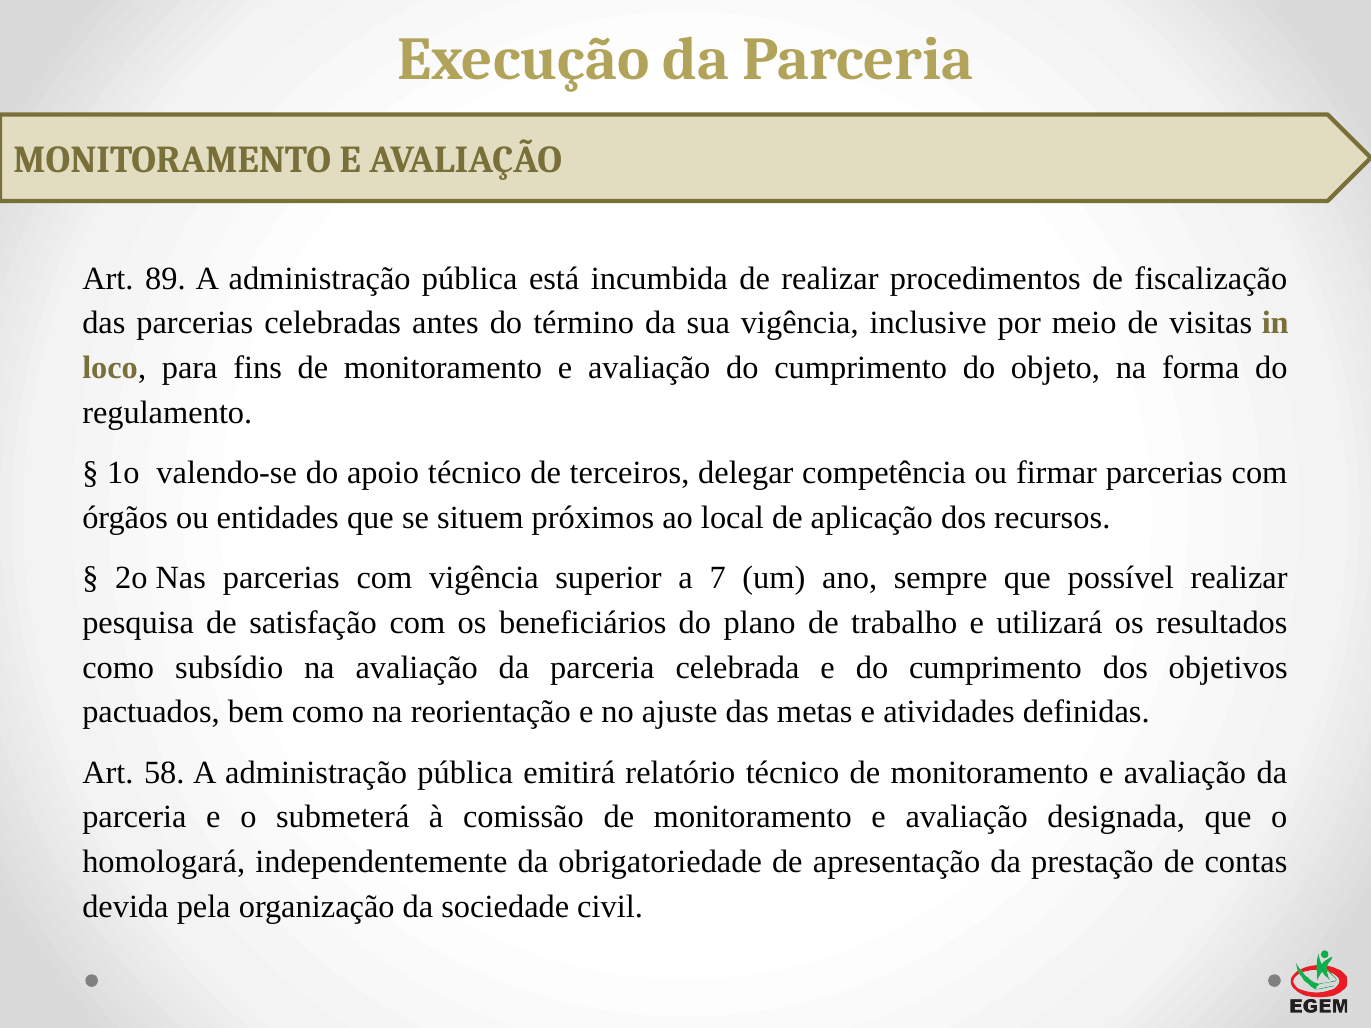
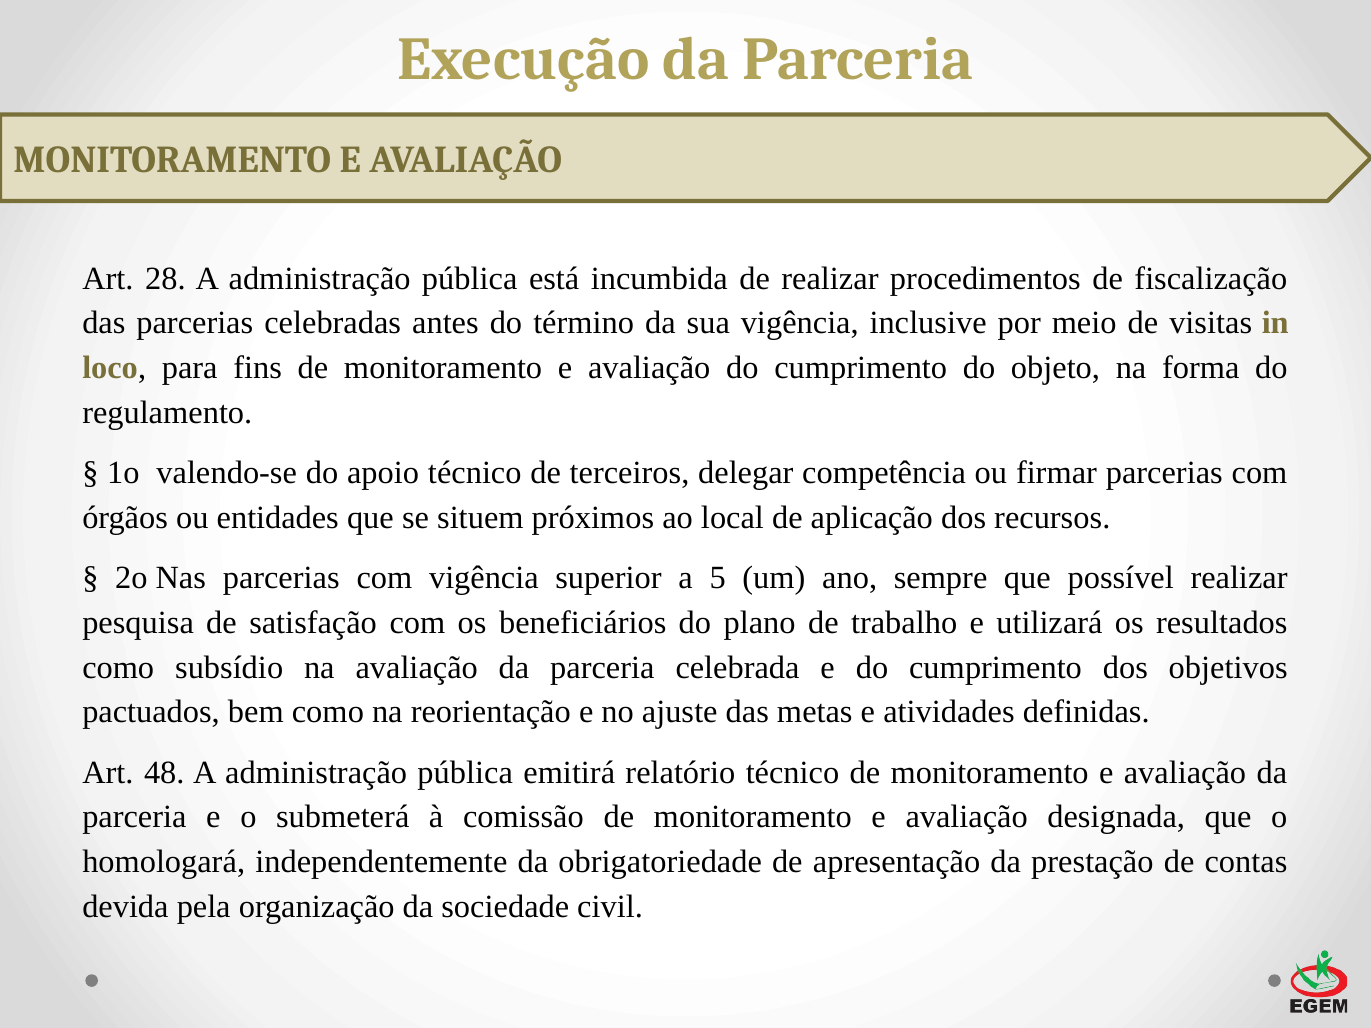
89: 89 -> 28
7: 7 -> 5
58: 58 -> 48
